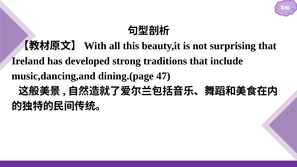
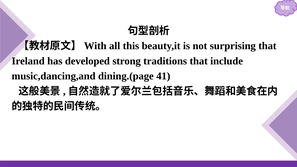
47: 47 -> 41
